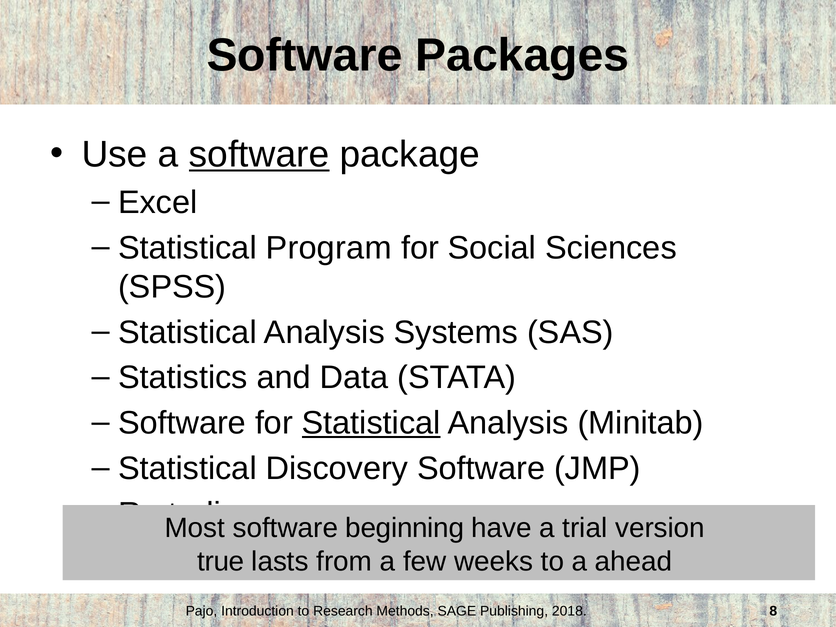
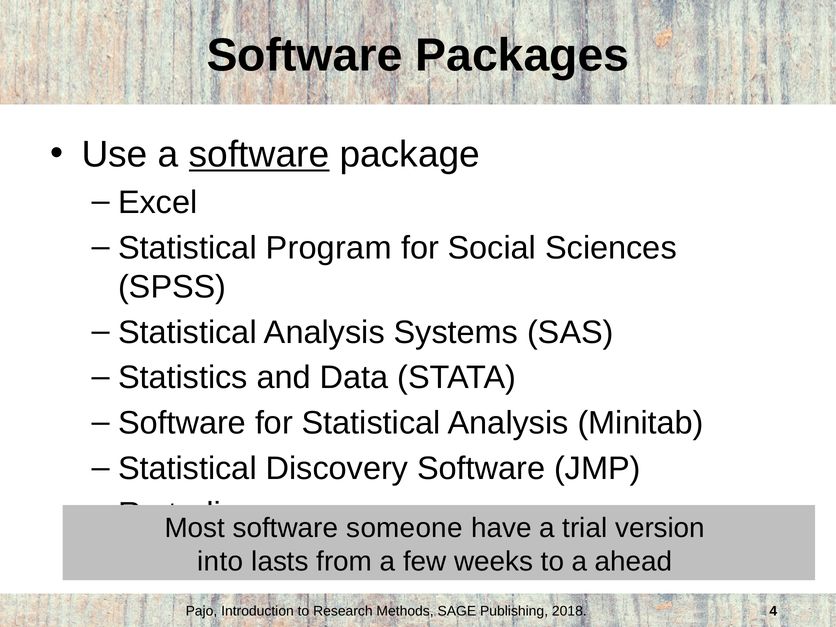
Statistical at (371, 423) underline: present -> none
beginning: beginning -> someone
true: true -> into
8: 8 -> 4
